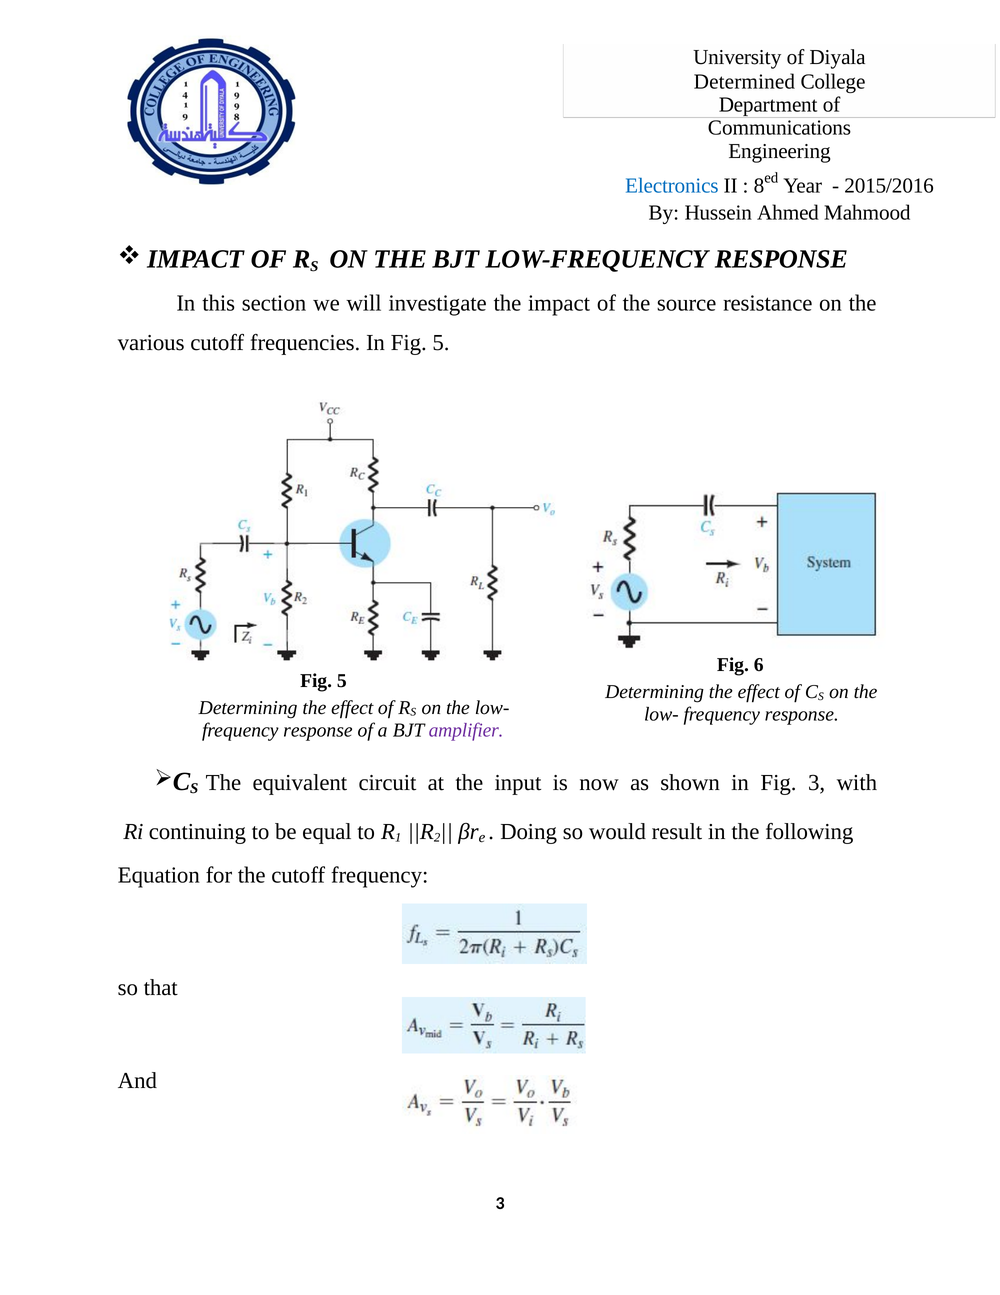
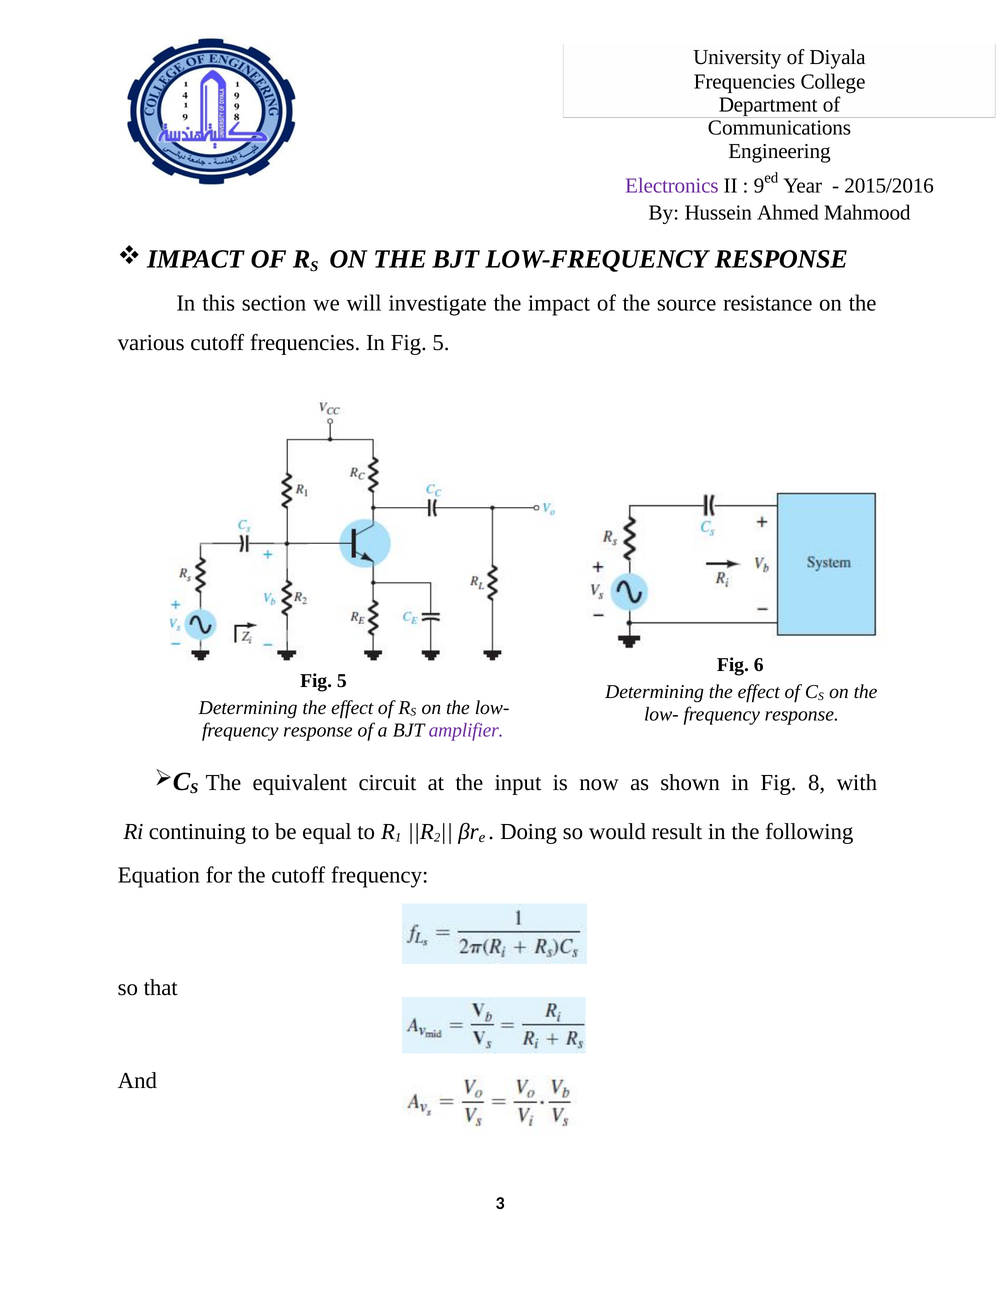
Determined at (744, 81): Determined -> Frequencies
Electronics colour: blue -> purple
8: 8 -> 9
Fig 3: 3 -> 8
